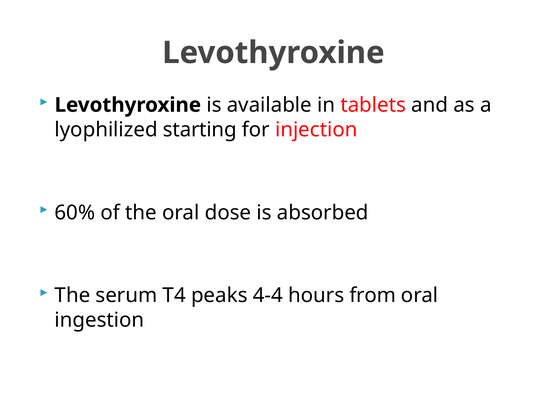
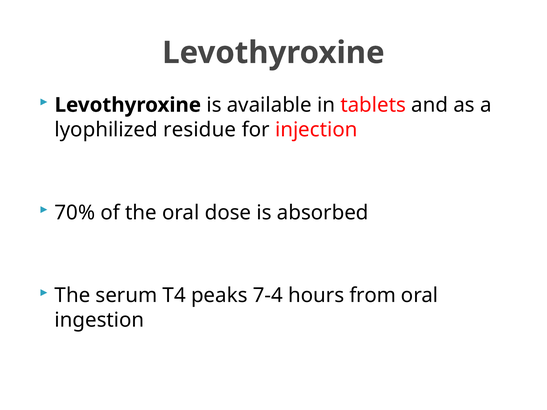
starting: starting -> residue
60%: 60% -> 70%
4-4: 4-4 -> 7-4
